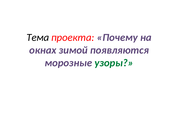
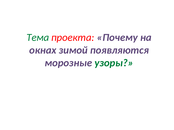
Тема colour: black -> green
